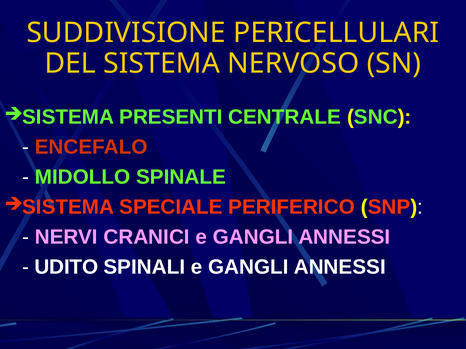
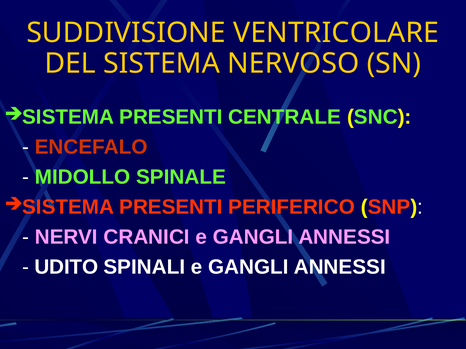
PERICELLULARI: PERICELLULARI -> VENTRICOLARE
SPECIALE at (171, 207): SPECIALE -> PRESENTI
